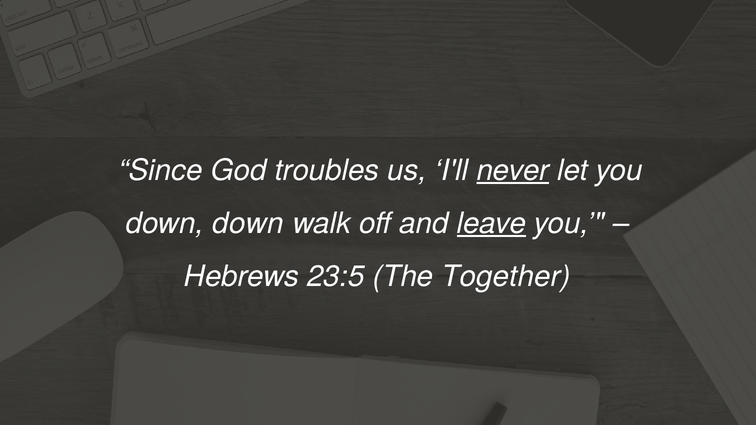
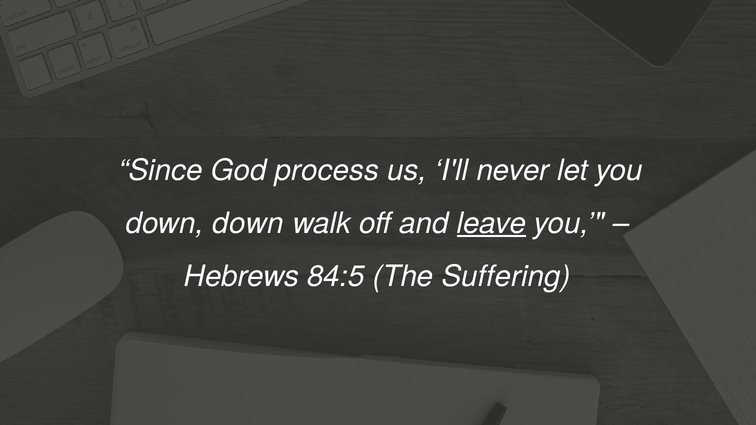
troubles: troubles -> process
never underline: present -> none
23:5: 23:5 -> 84:5
Together: Together -> Suffering
